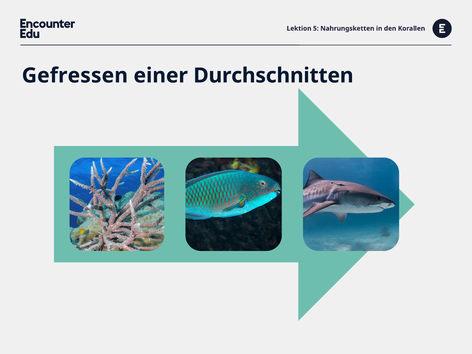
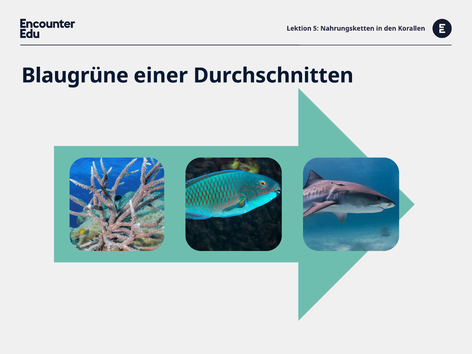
Gefressen: Gefressen -> Blaugrüne
